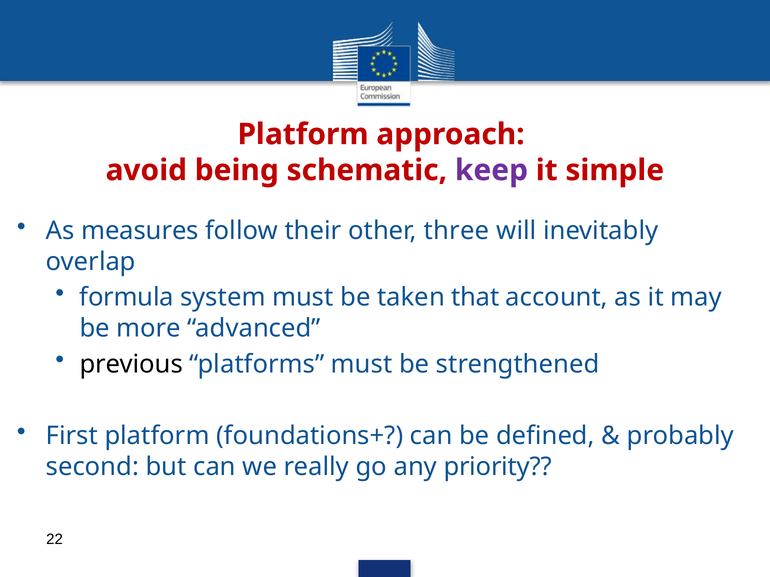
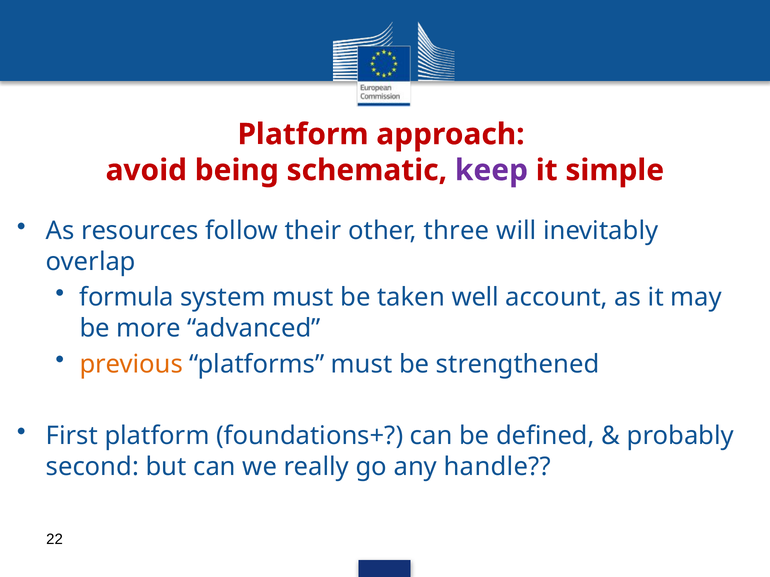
measures: measures -> resources
that: that -> well
previous colour: black -> orange
priority: priority -> handle
